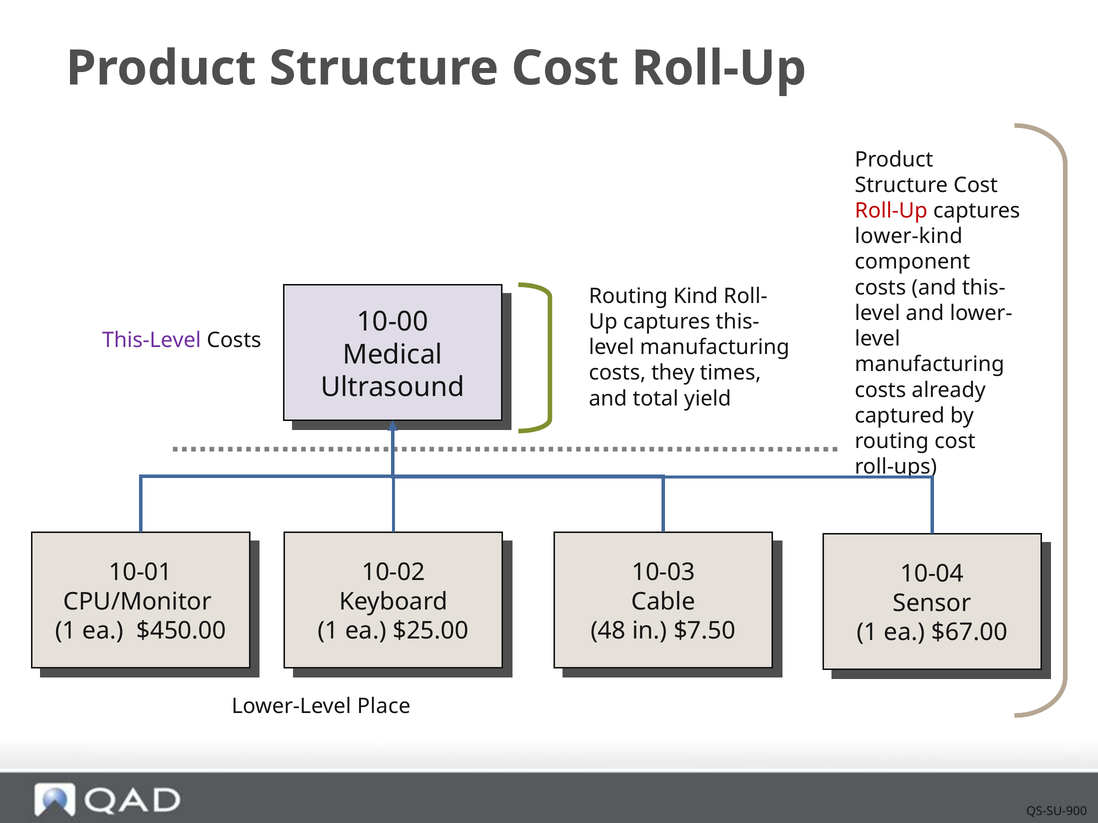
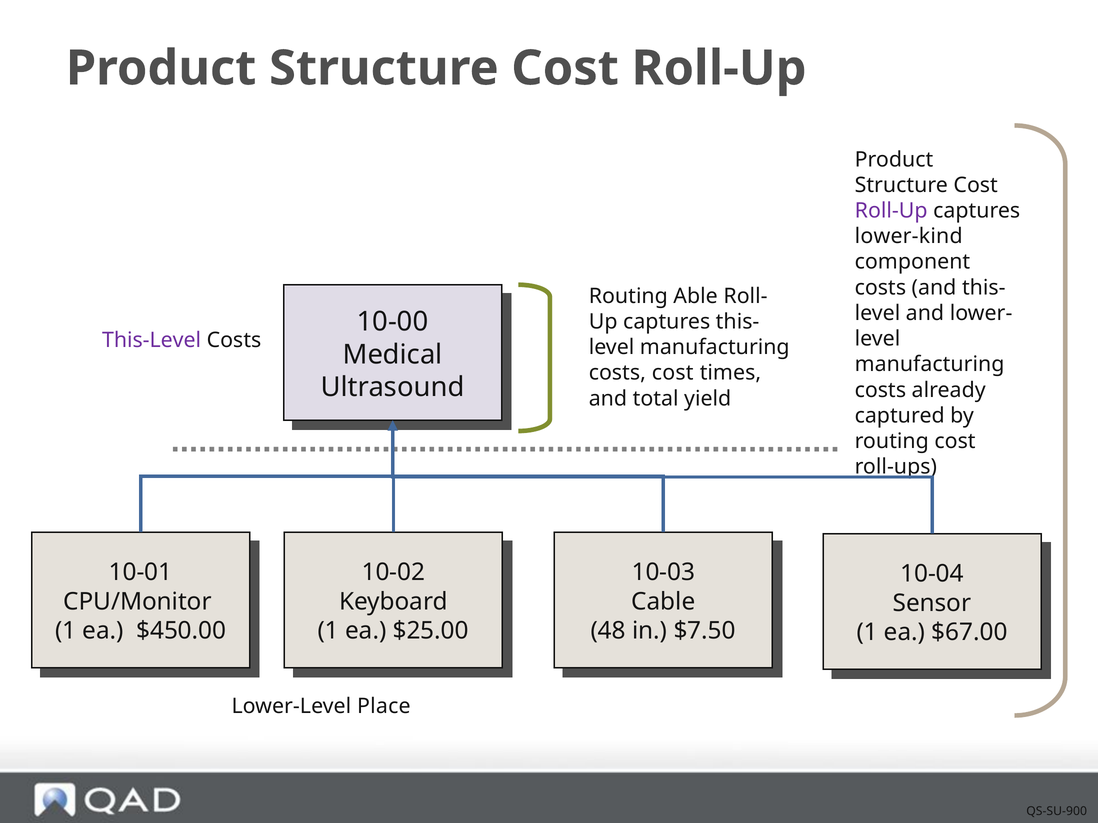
Roll-Up at (891, 211) colour: red -> purple
Kind: Kind -> Able
costs they: they -> cost
